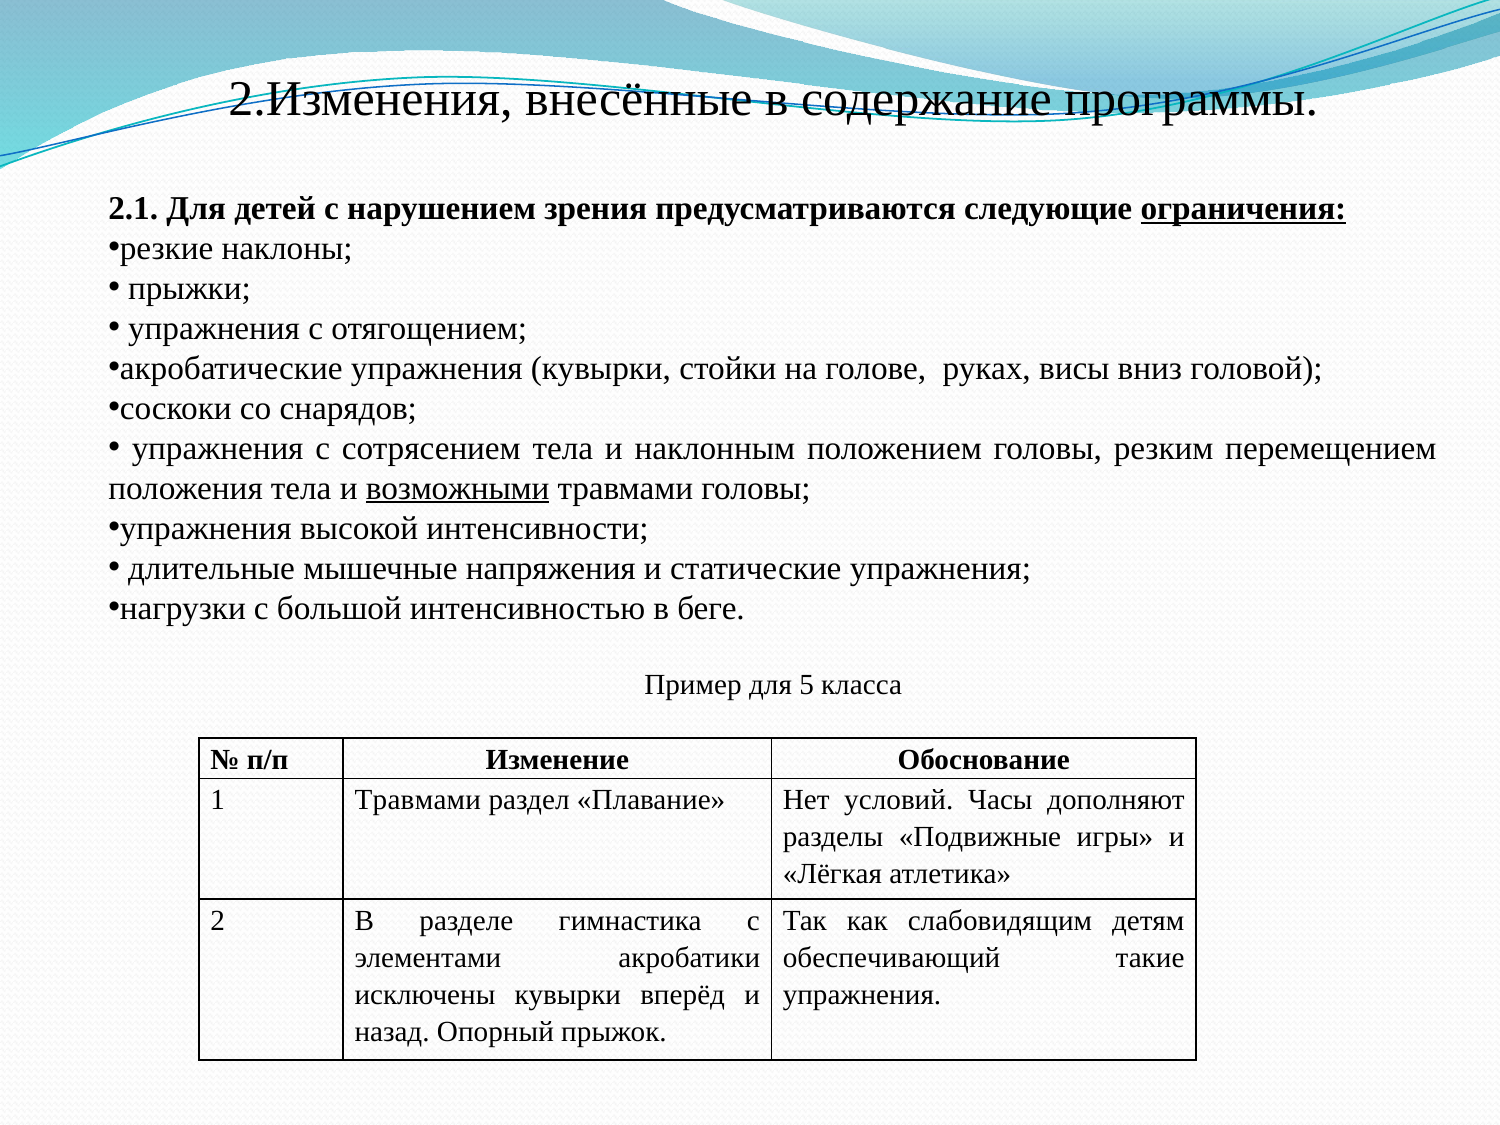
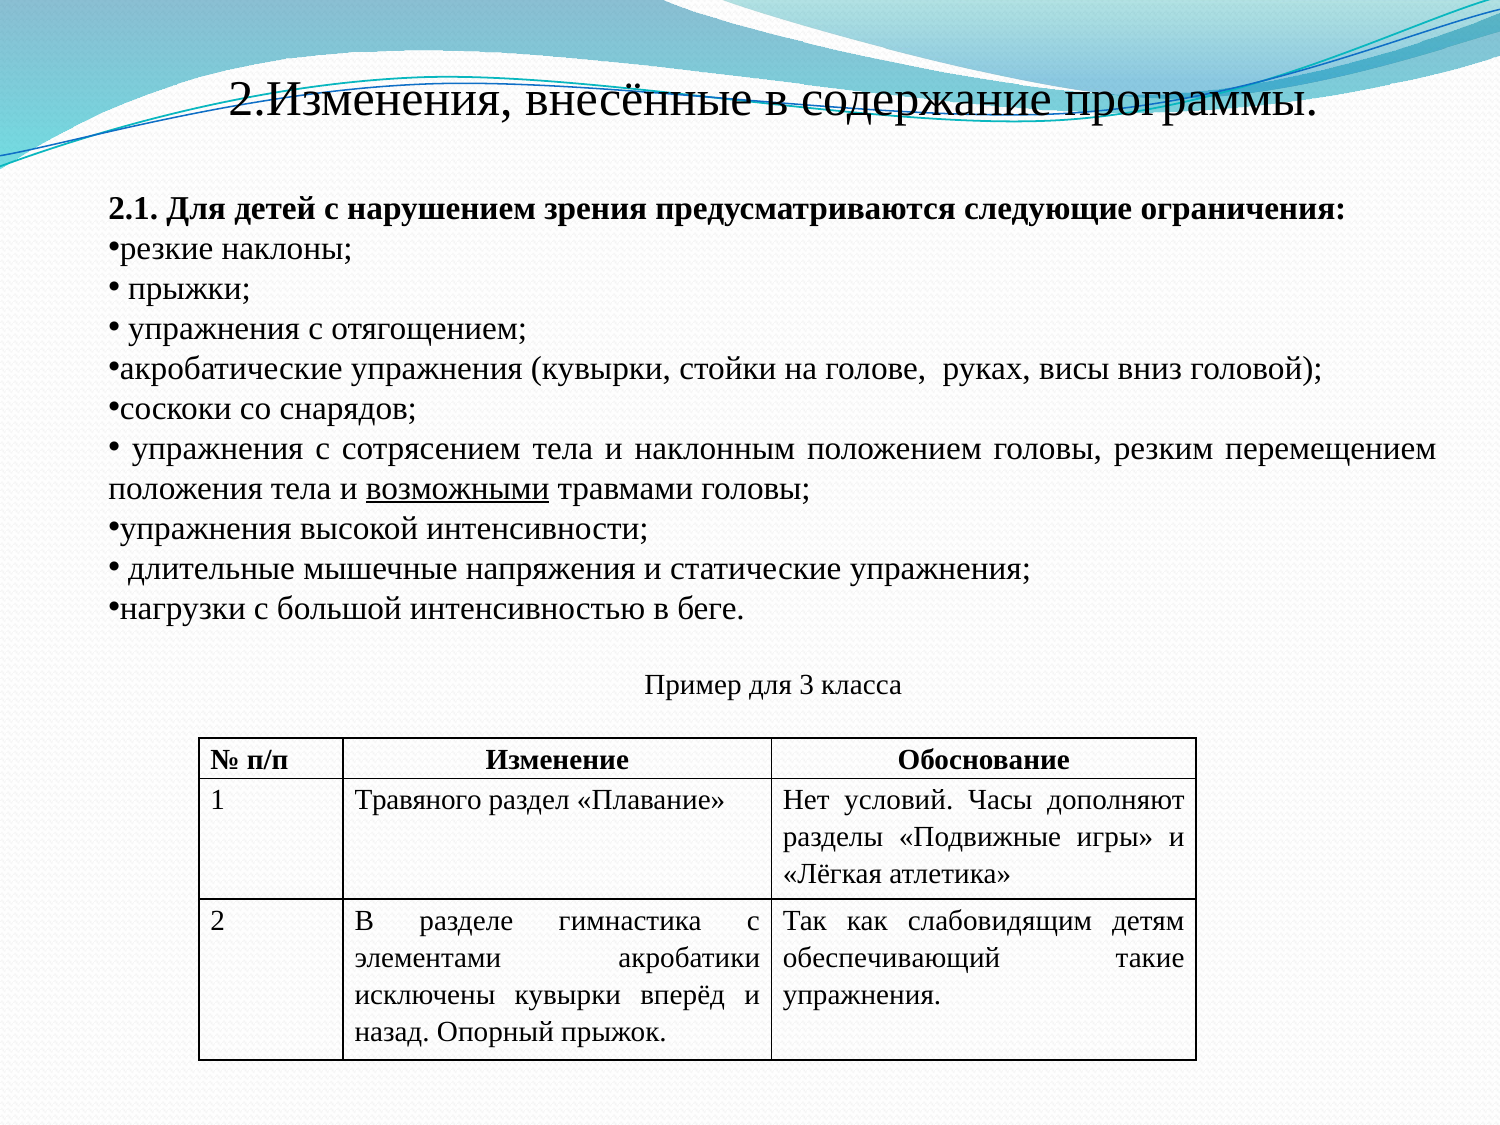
ограничения underline: present -> none
5: 5 -> 3
1 Травмами: Травмами -> Травяного
